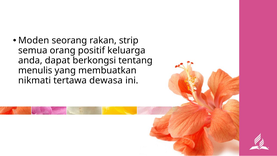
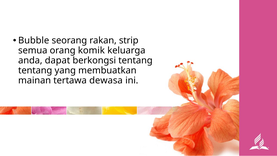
Moden: Moden -> Bubble
positif: positif -> komik
menulis at (35, 70): menulis -> tentang
nikmati: nikmati -> mainan
